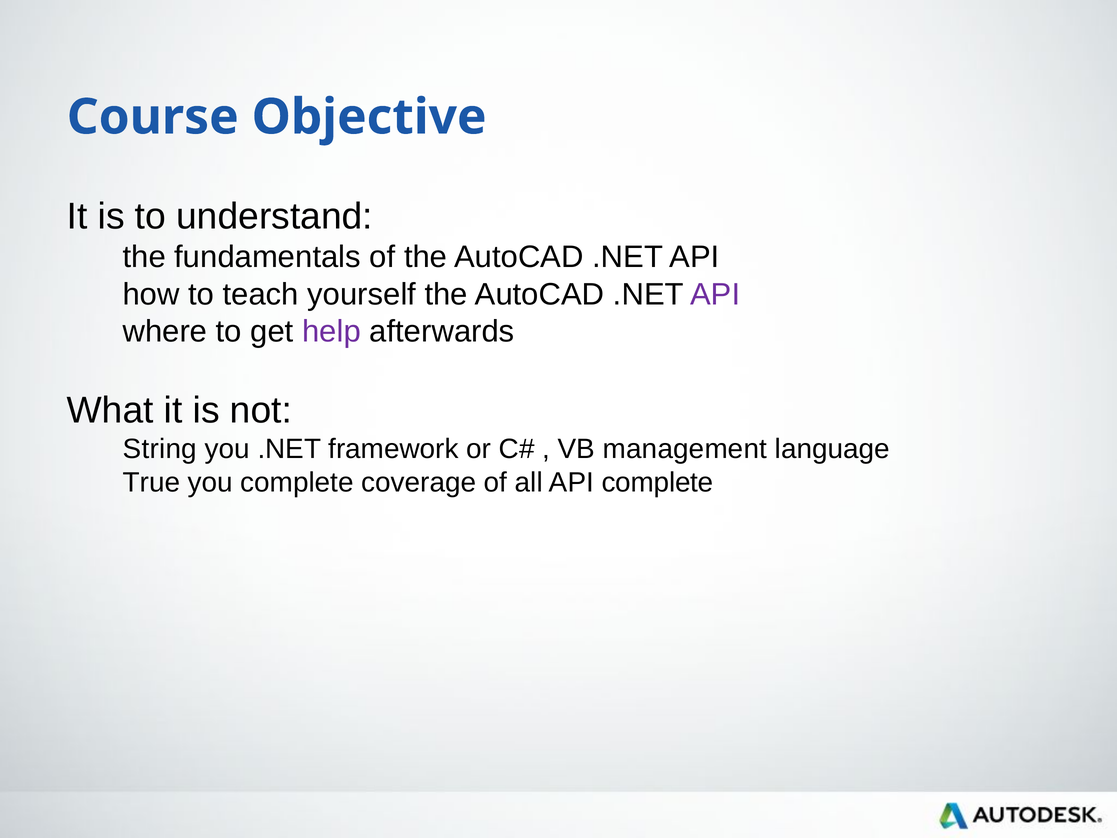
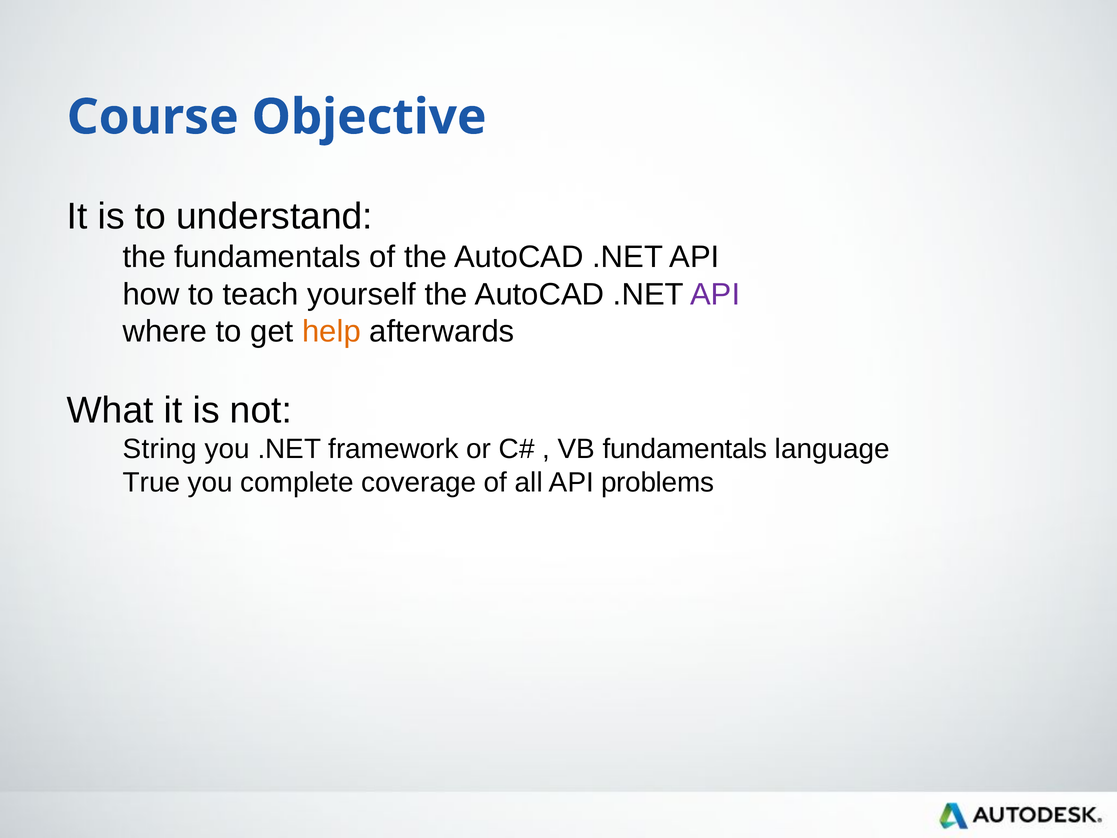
help colour: purple -> orange
VB management: management -> fundamentals
API complete: complete -> problems
